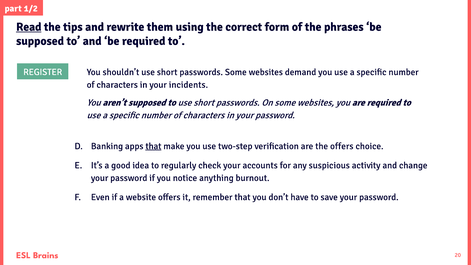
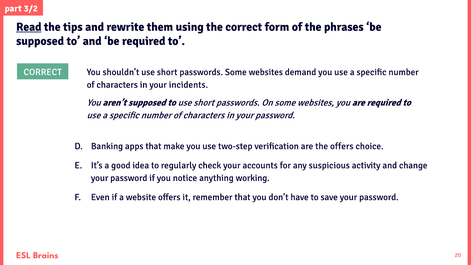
1/2: 1/2 -> 3/2
REGISTER at (43, 72): REGISTER -> CORRECT
that at (153, 146) underline: present -> none
burnout: burnout -> working
